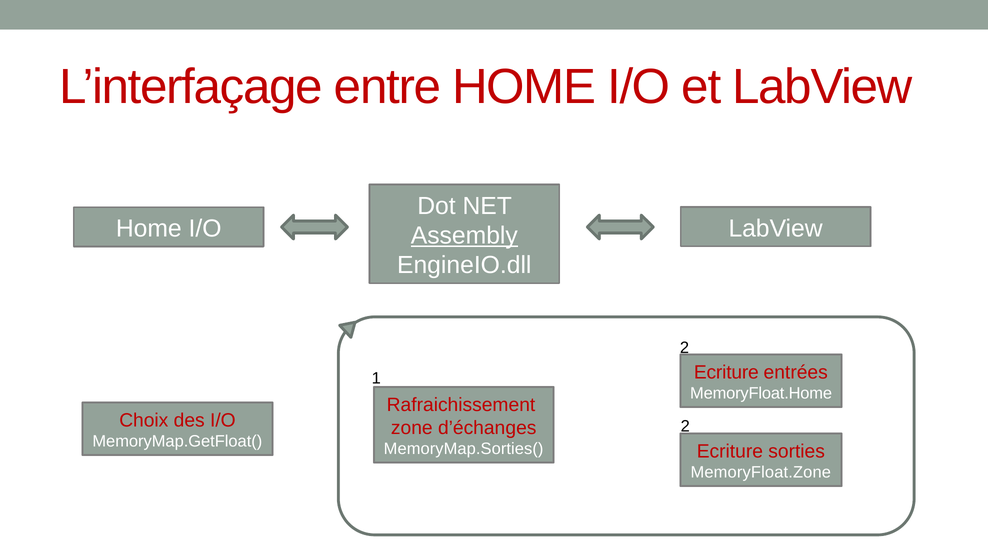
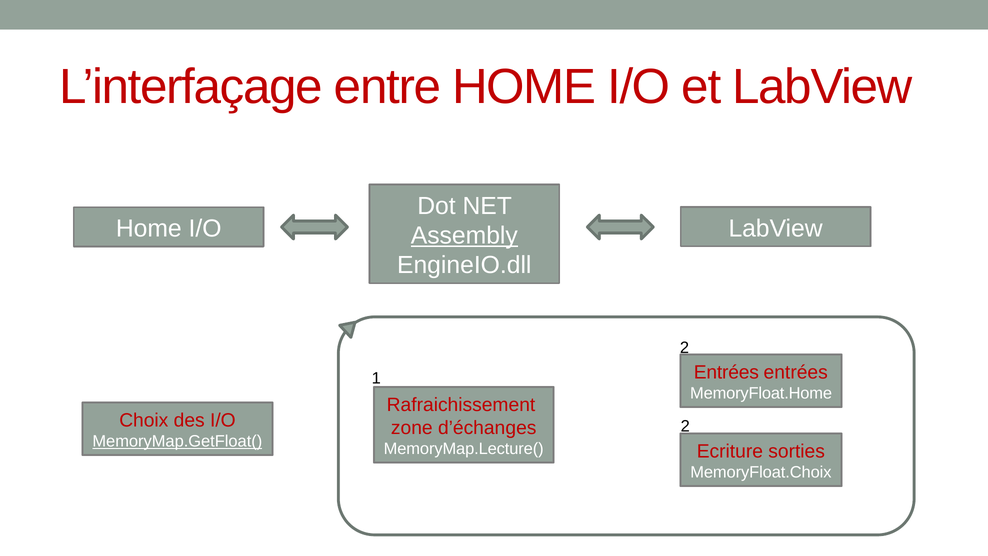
1 Ecriture: Ecriture -> Entrées
MemoryMap.GetFloat( underline: none -> present
MemoryMap.Sorties(: MemoryMap.Sorties( -> MemoryMap.Lecture(
MemoryFloat.Zone: MemoryFloat.Zone -> MemoryFloat.Choix
